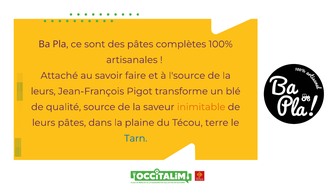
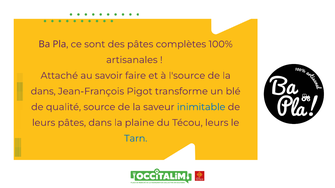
leurs at (43, 91): leurs -> dans
inimitable colour: orange -> blue
Técou terre: terre -> leurs
